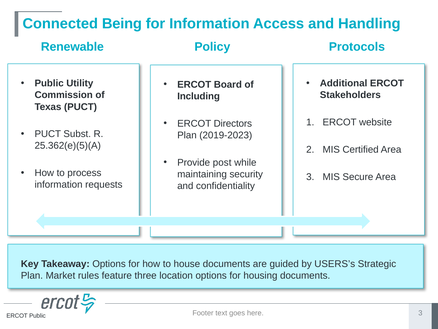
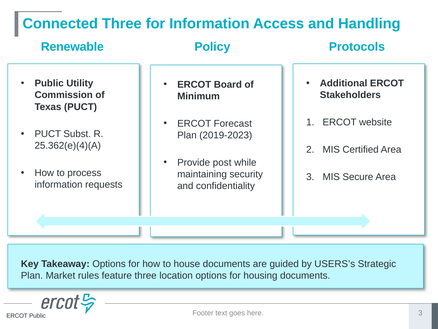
Connected Being: Being -> Three
Including: Including -> Minimum
Directors: Directors -> Forecast
25.362(e)(5)(A: 25.362(e)(5)(A -> 25.362(e)(4)(A
